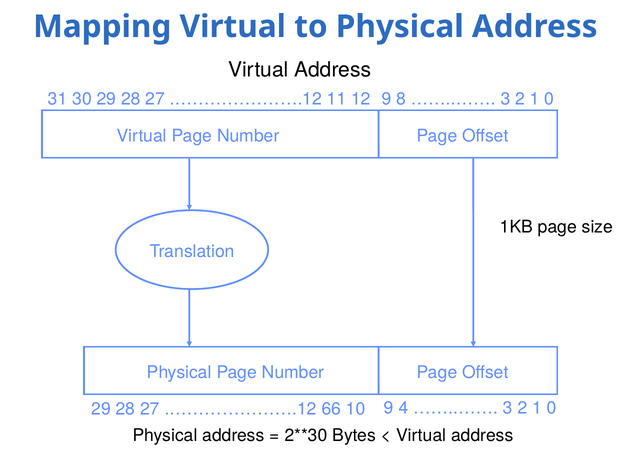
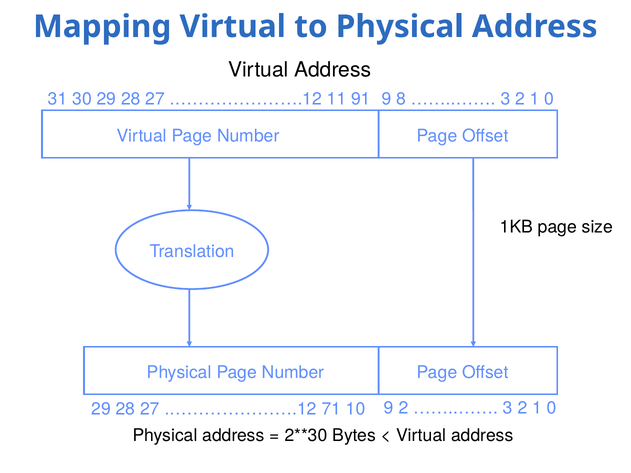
12: 12 -> 91
9 4: 4 -> 2
66: 66 -> 71
